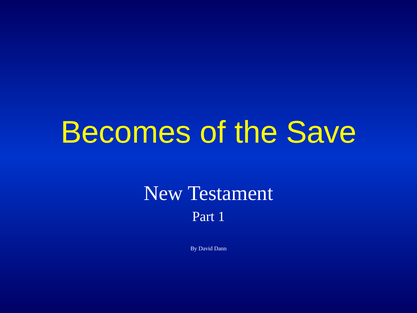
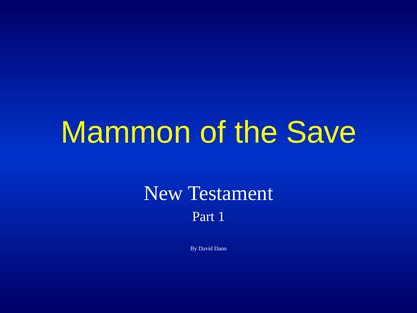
Becomes: Becomes -> Mammon
